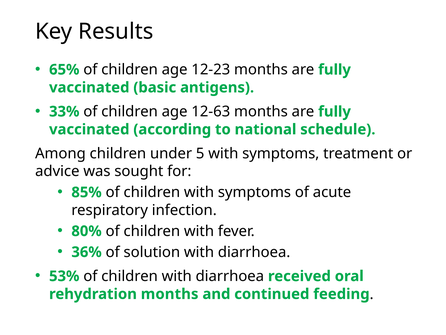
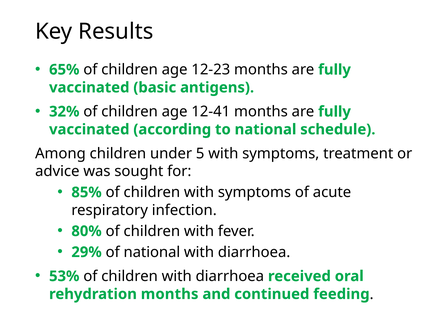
33%: 33% -> 32%
12-63: 12-63 -> 12-41
36%: 36% -> 29%
of solution: solution -> national
